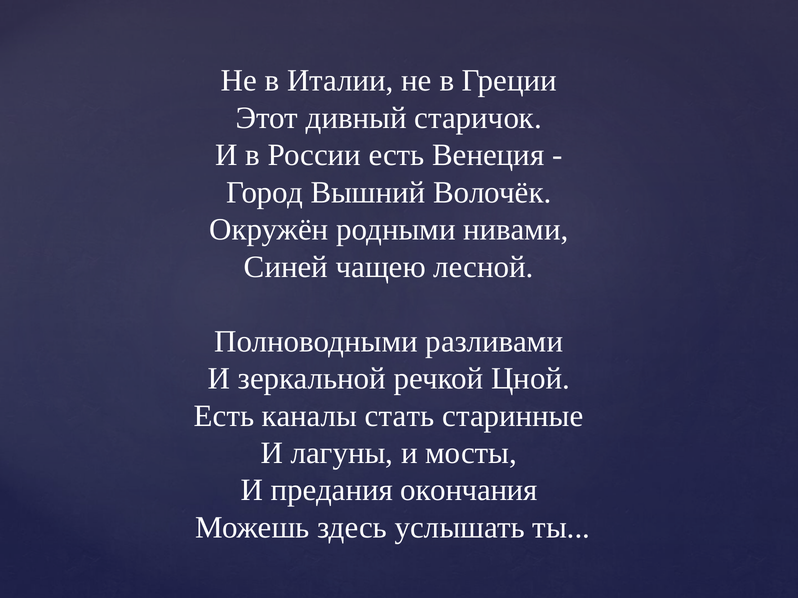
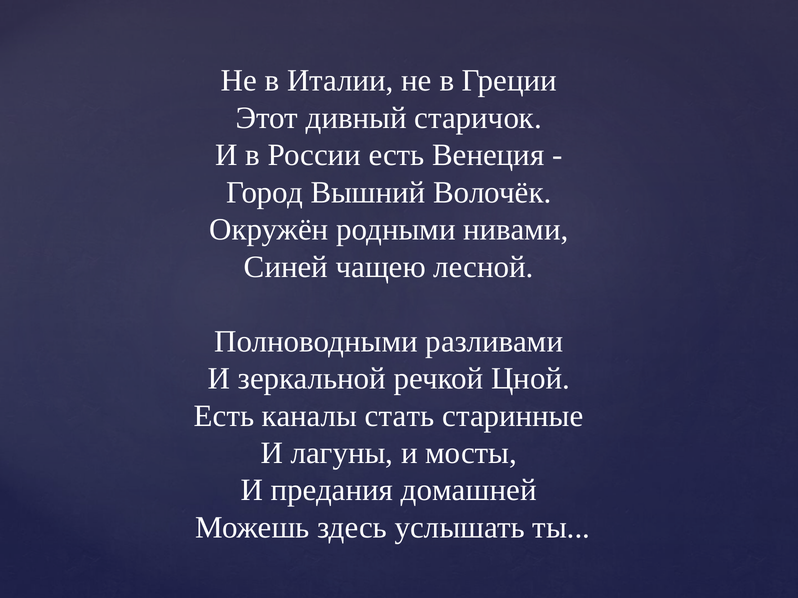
окончания: окончания -> домашней
